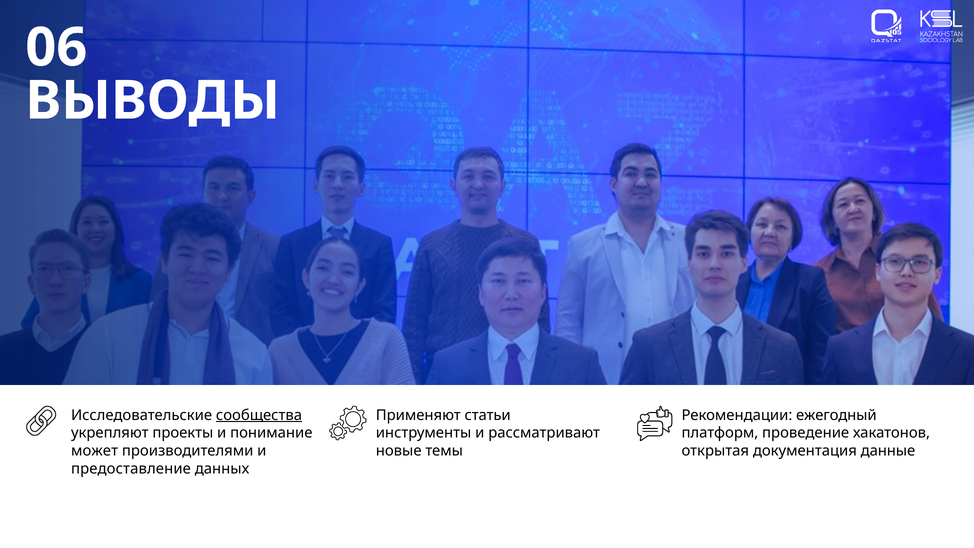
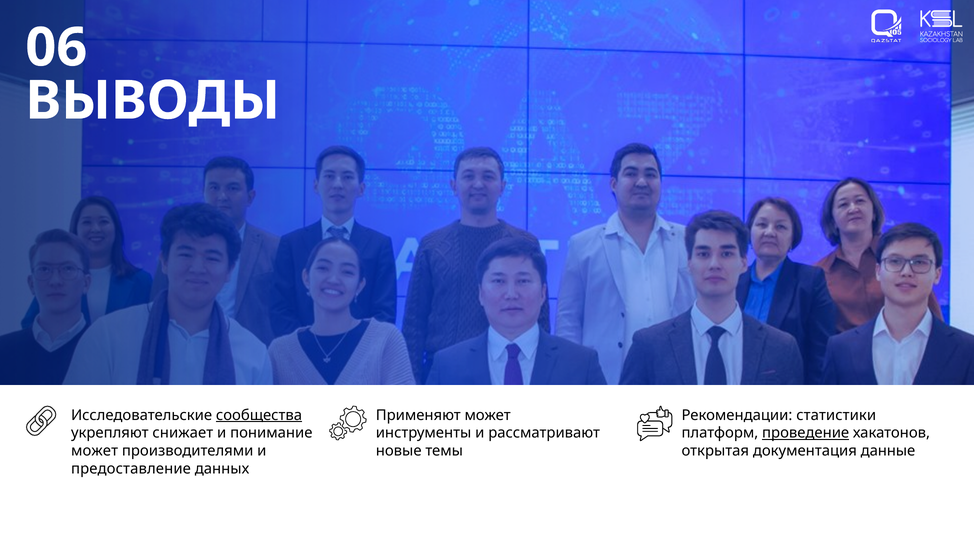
Применяют статьи: статьи -> может
ежегодный: ежегодный -> статистики
проекты: проекты -> снижает
проведение underline: none -> present
